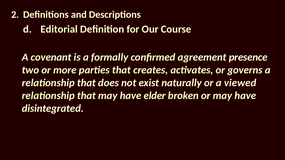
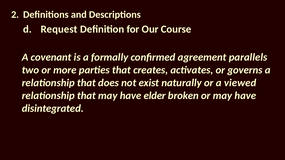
Editorial: Editorial -> Request
presence: presence -> parallels
